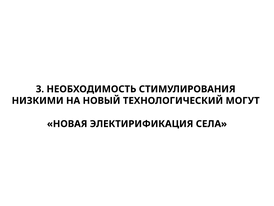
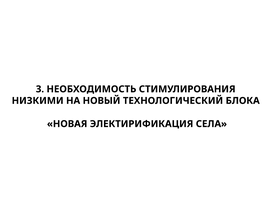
МОГУТ: МОГУТ -> БЛОКА
